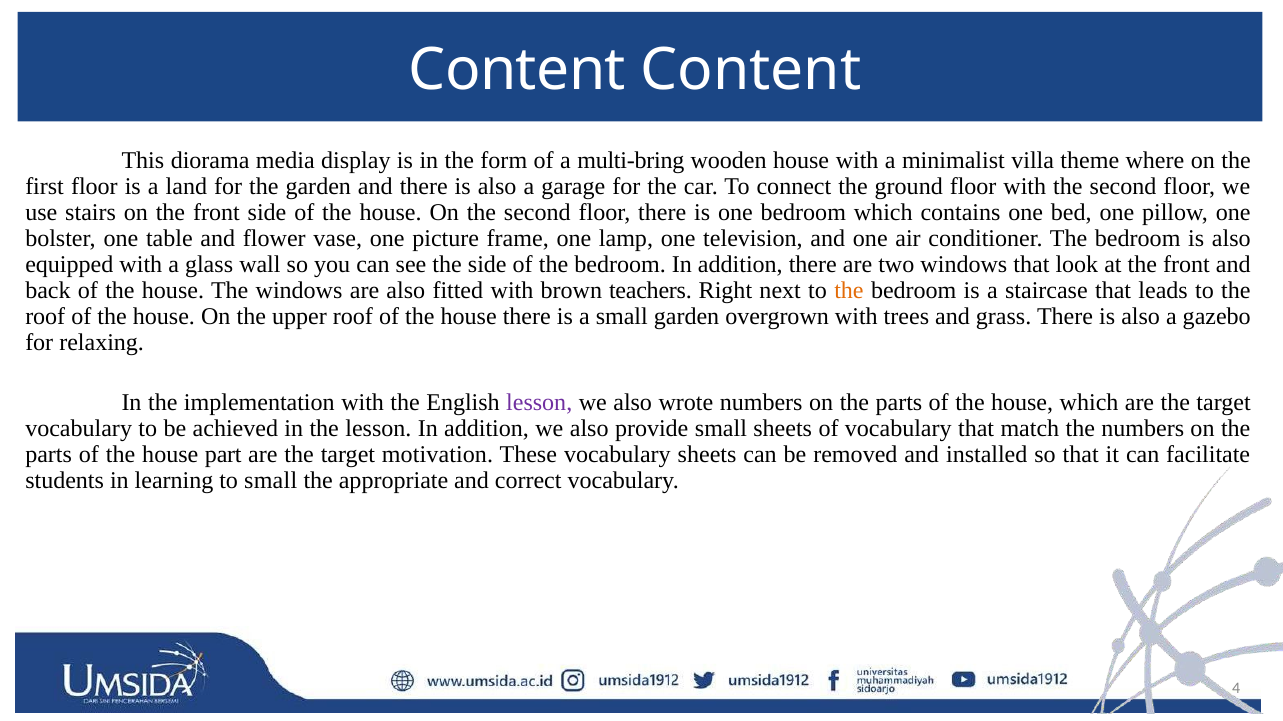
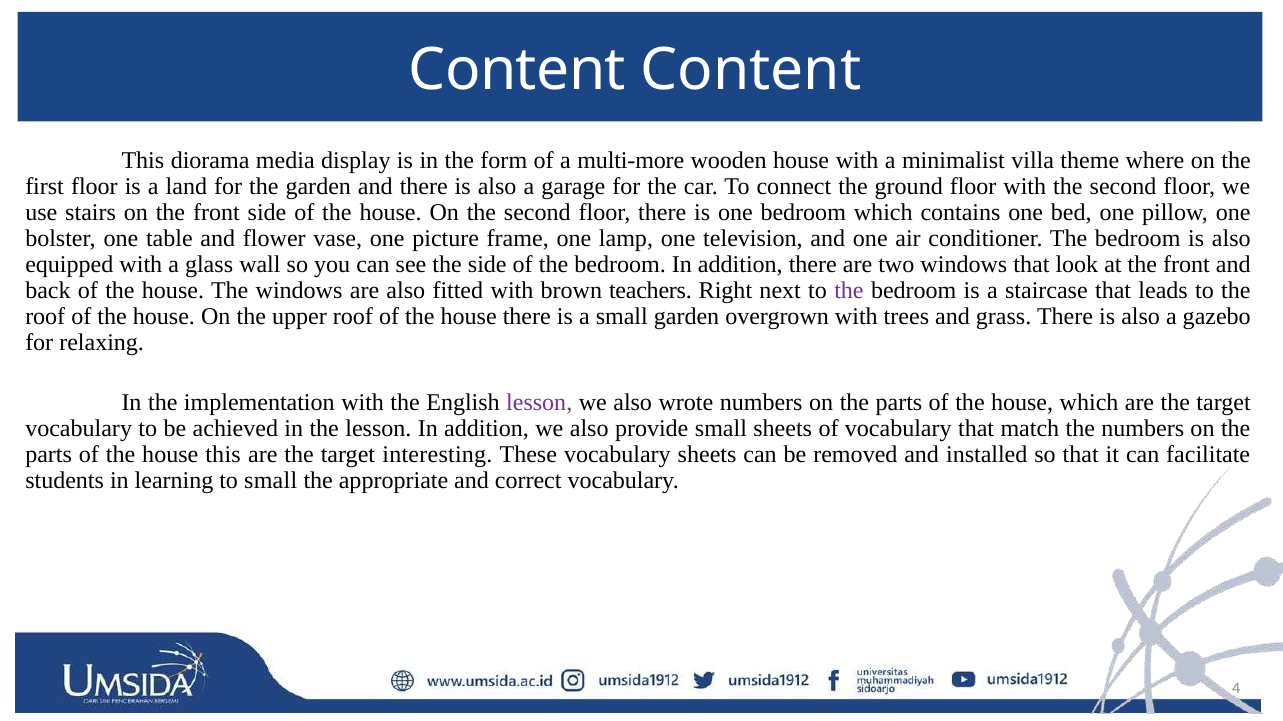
multi-bring: multi-bring -> multi-more
the at (849, 290) colour: orange -> purple
house part: part -> this
motivation: motivation -> interesting
